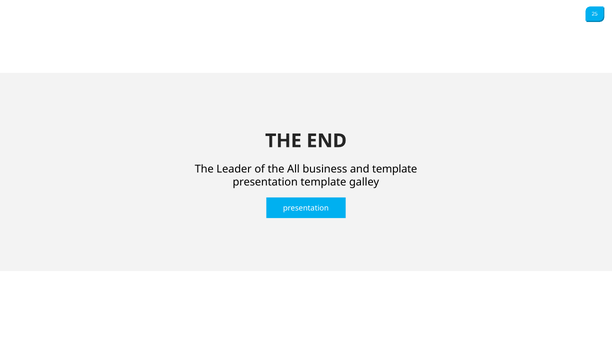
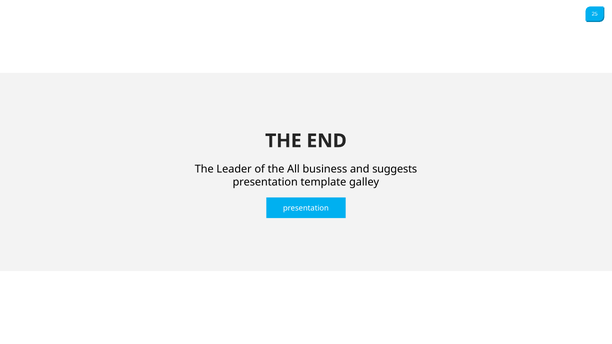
and template: template -> suggests
